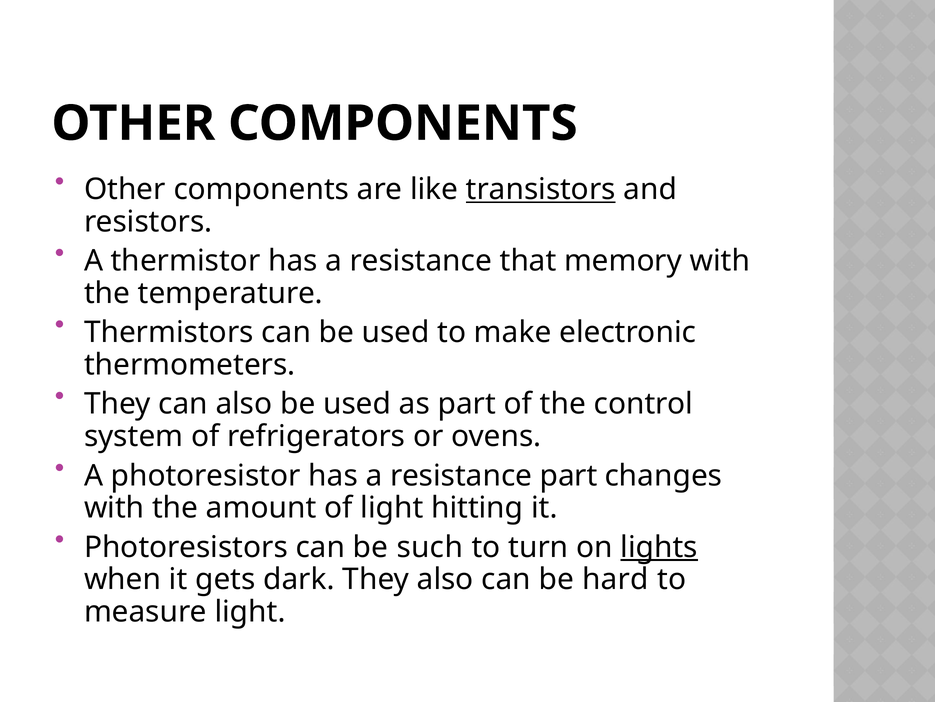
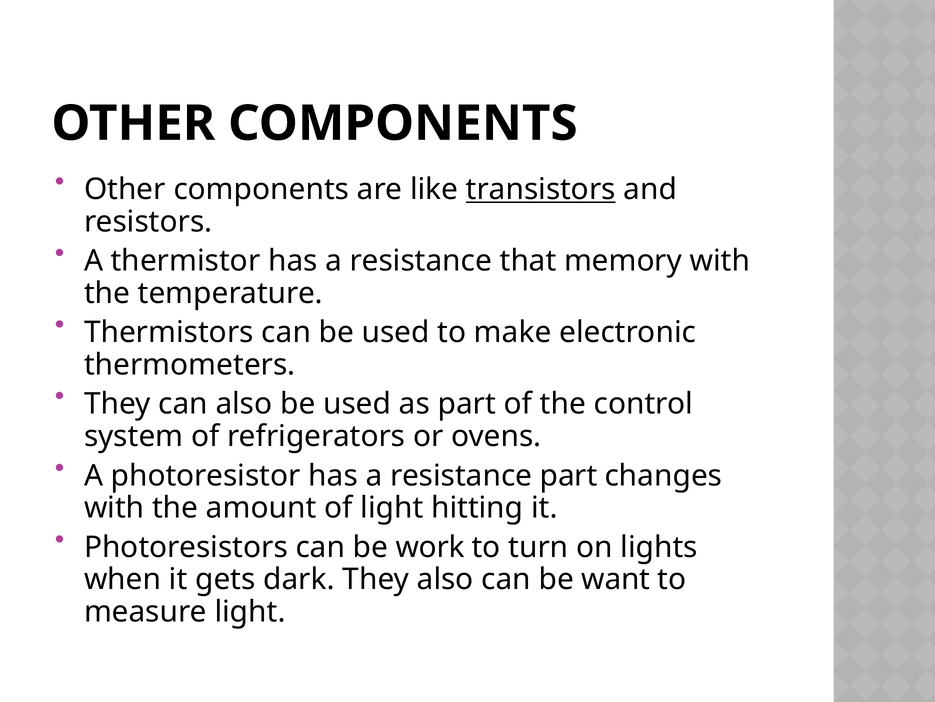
such: such -> work
lights underline: present -> none
hard: hard -> want
